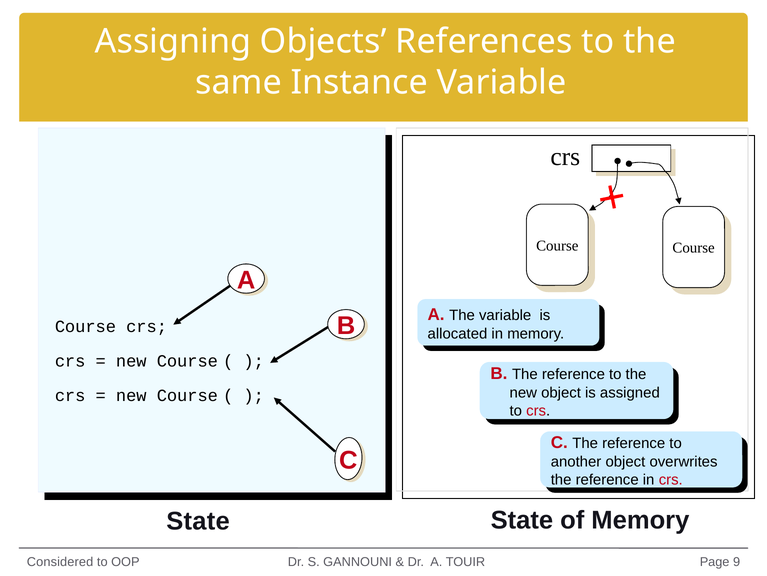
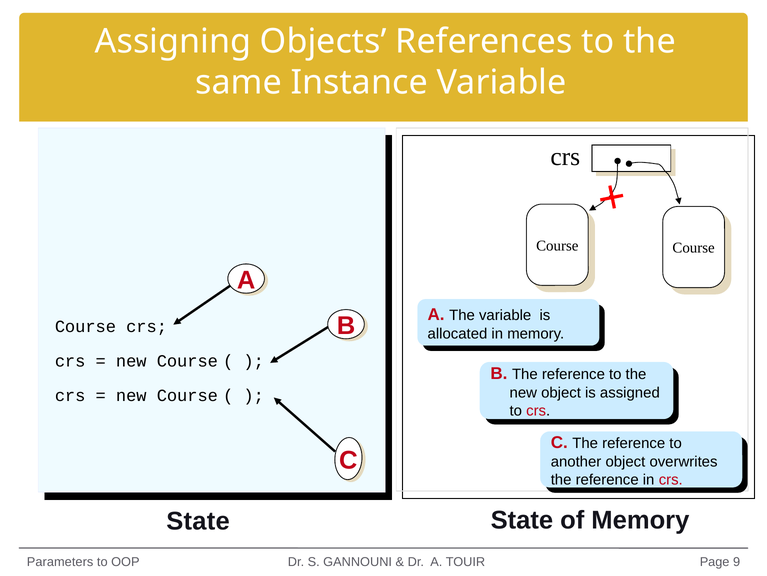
Considered: Considered -> Parameters
